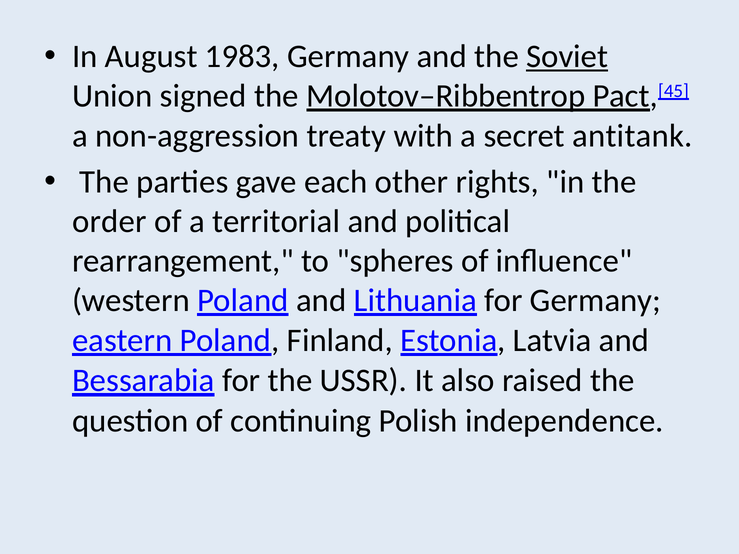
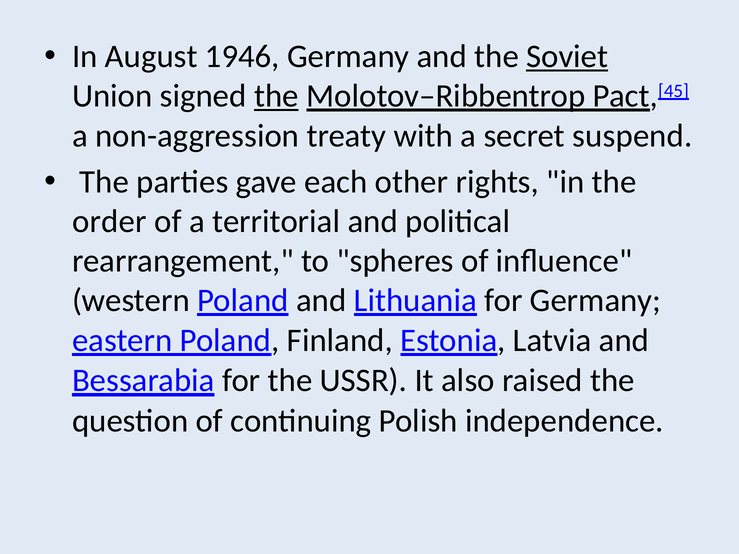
1983: 1983 -> 1946
the at (276, 96) underline: none -> present
antitank: antitank -> suspend
